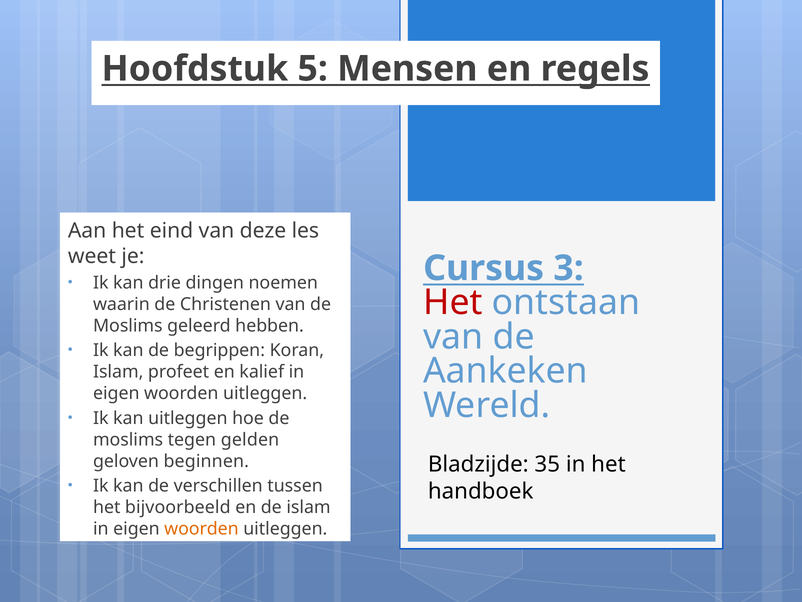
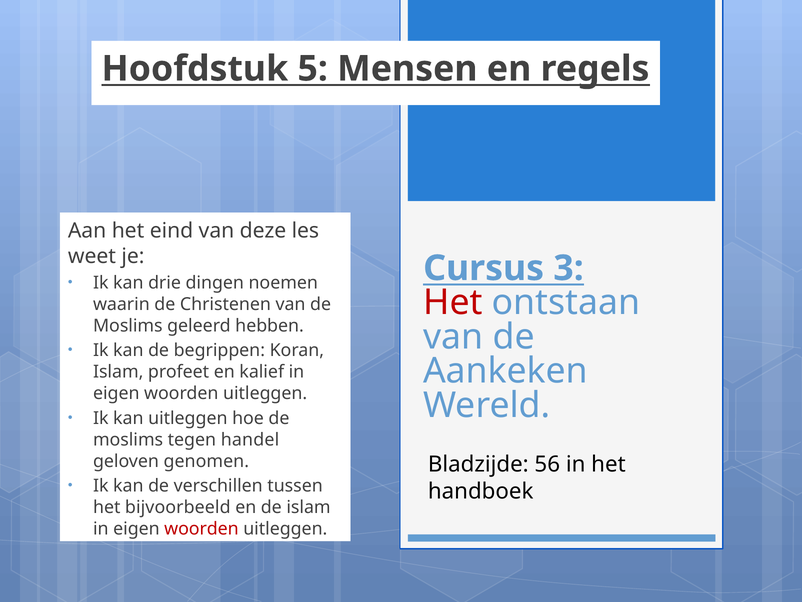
gelden: gelden -> handel
beginnen: beginnen -> genomen
35: 35 -> 56
woorden at (201, 528) colour: orange -> red
